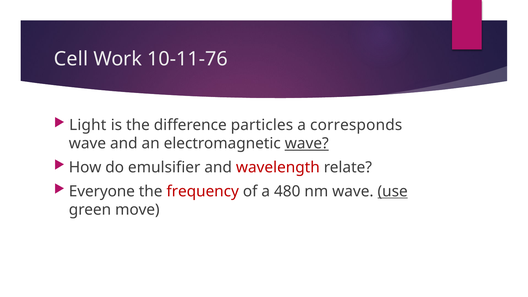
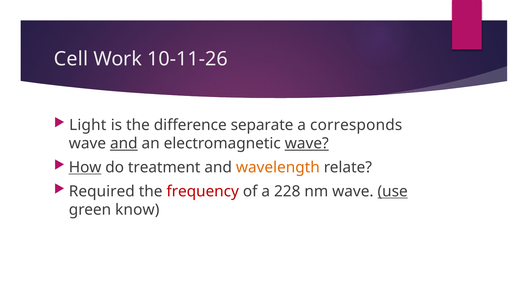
10-11-76: 10-11-76 -> 10-11-26
particles: particles -> separate
and at (124, 143) underline: none -> present
How underline: none -> present
emulsifier: emulsifier -> treatment
wavelength colour: red -> orange
Everyone: Everyone -> Required
480: 480 -> 228
move: move -> know
